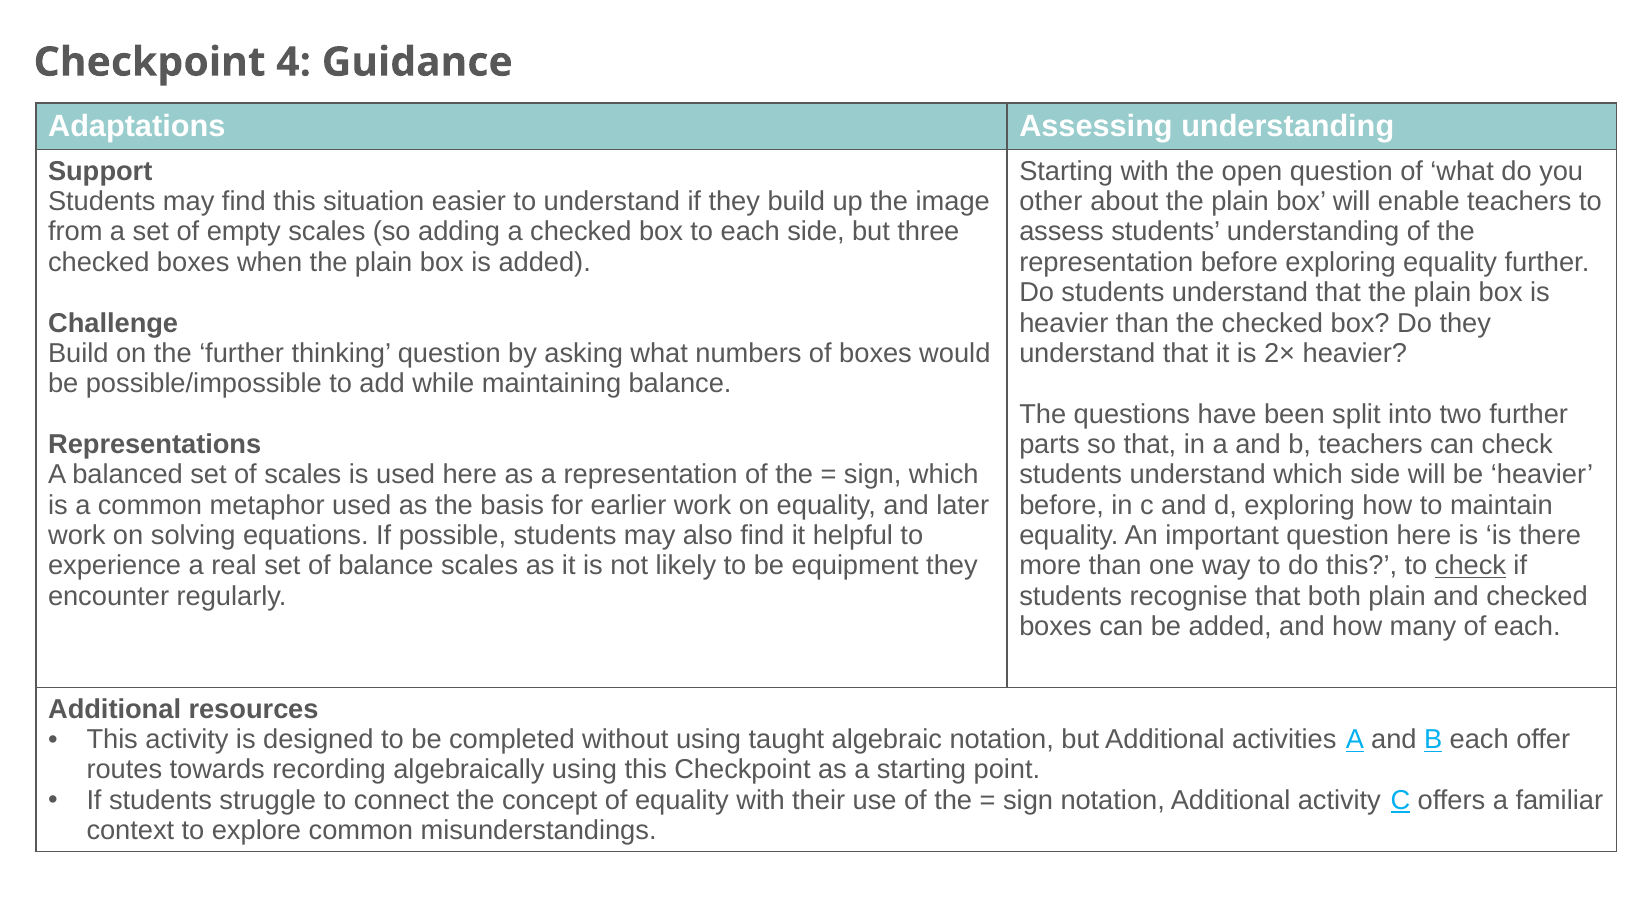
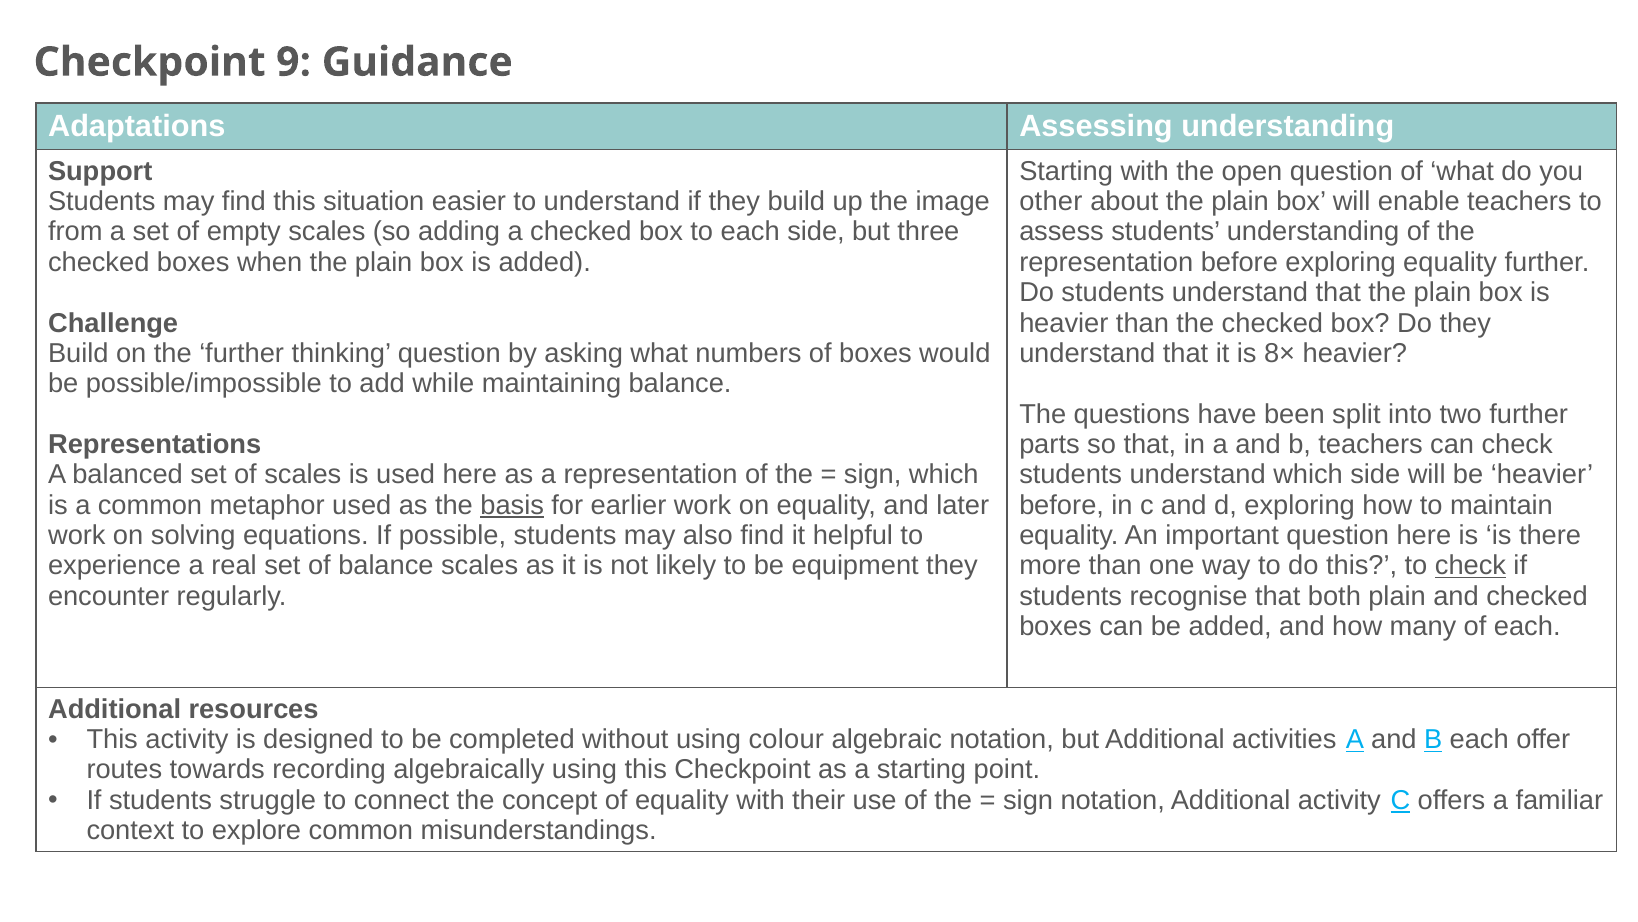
4: 4 -> 9
2×: 2× -> 8×
basis underline: none -> present
taught: taught -> colour
